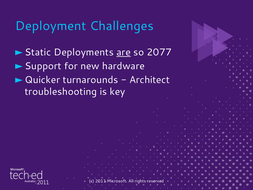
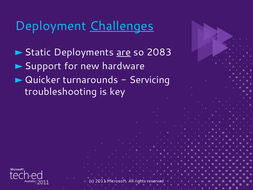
Challenges underline: none -> present
2077: 2077 -> 2083
Architect: Architect -> Servicing
